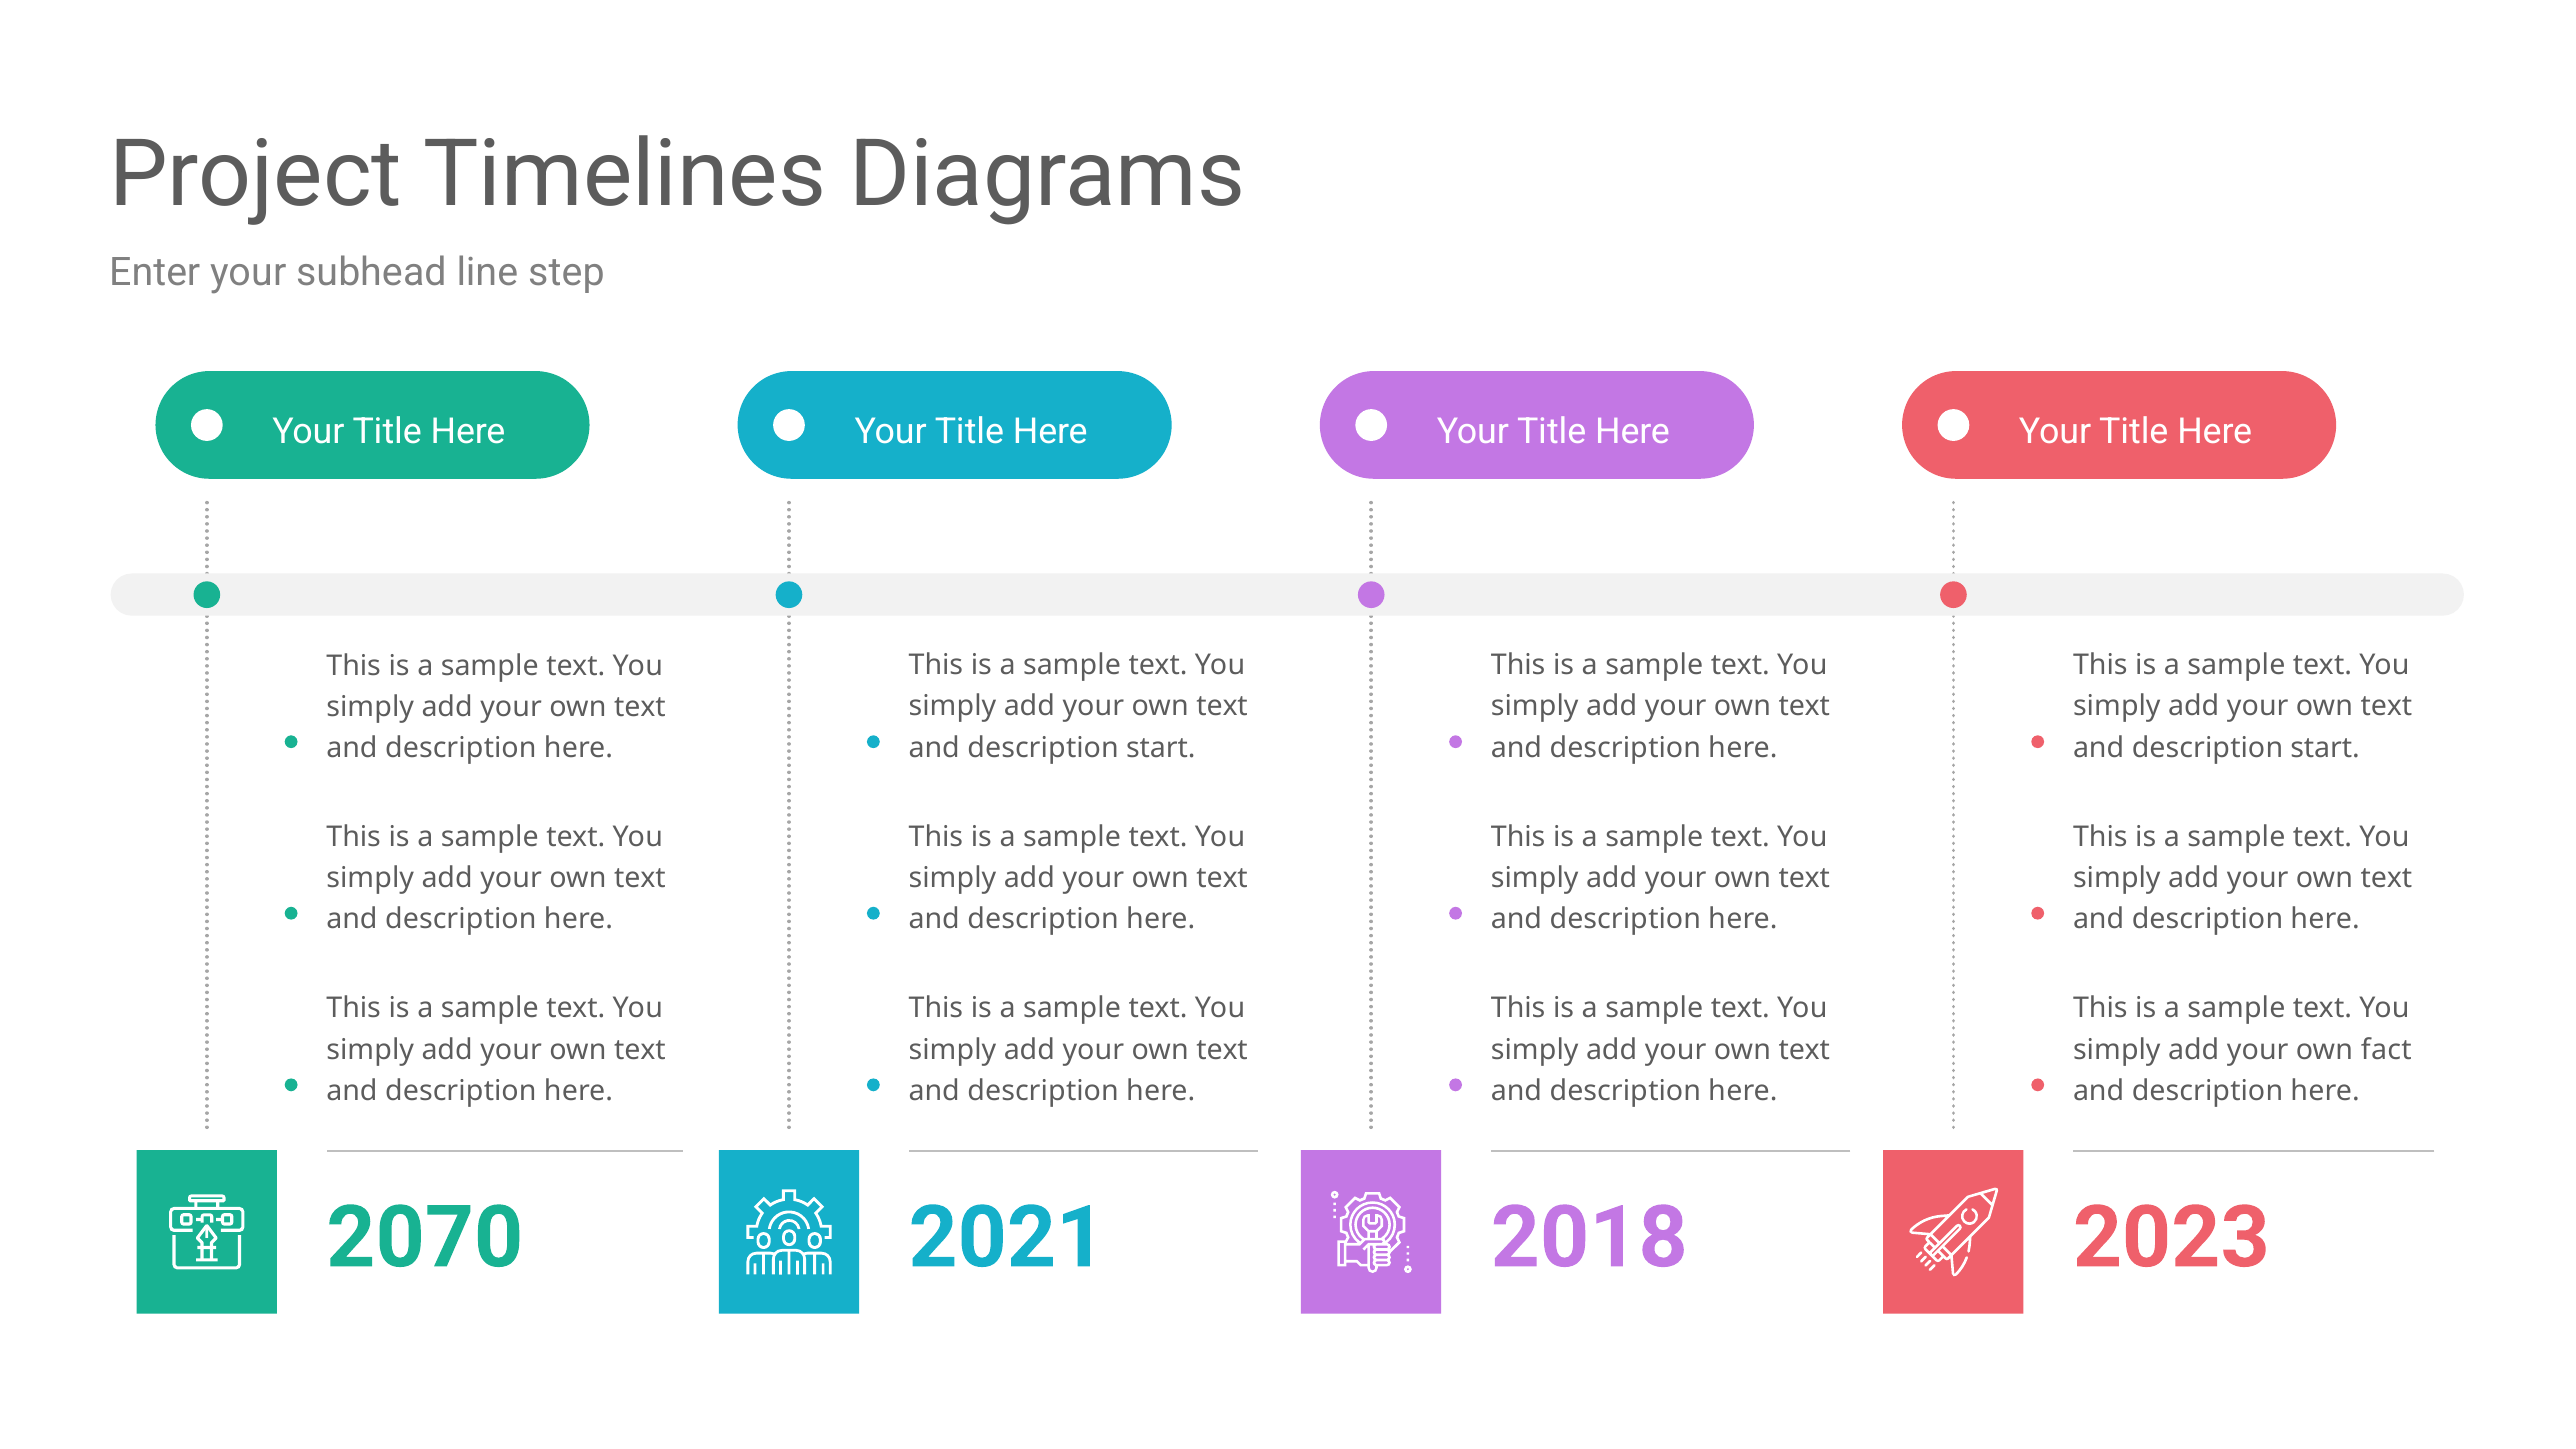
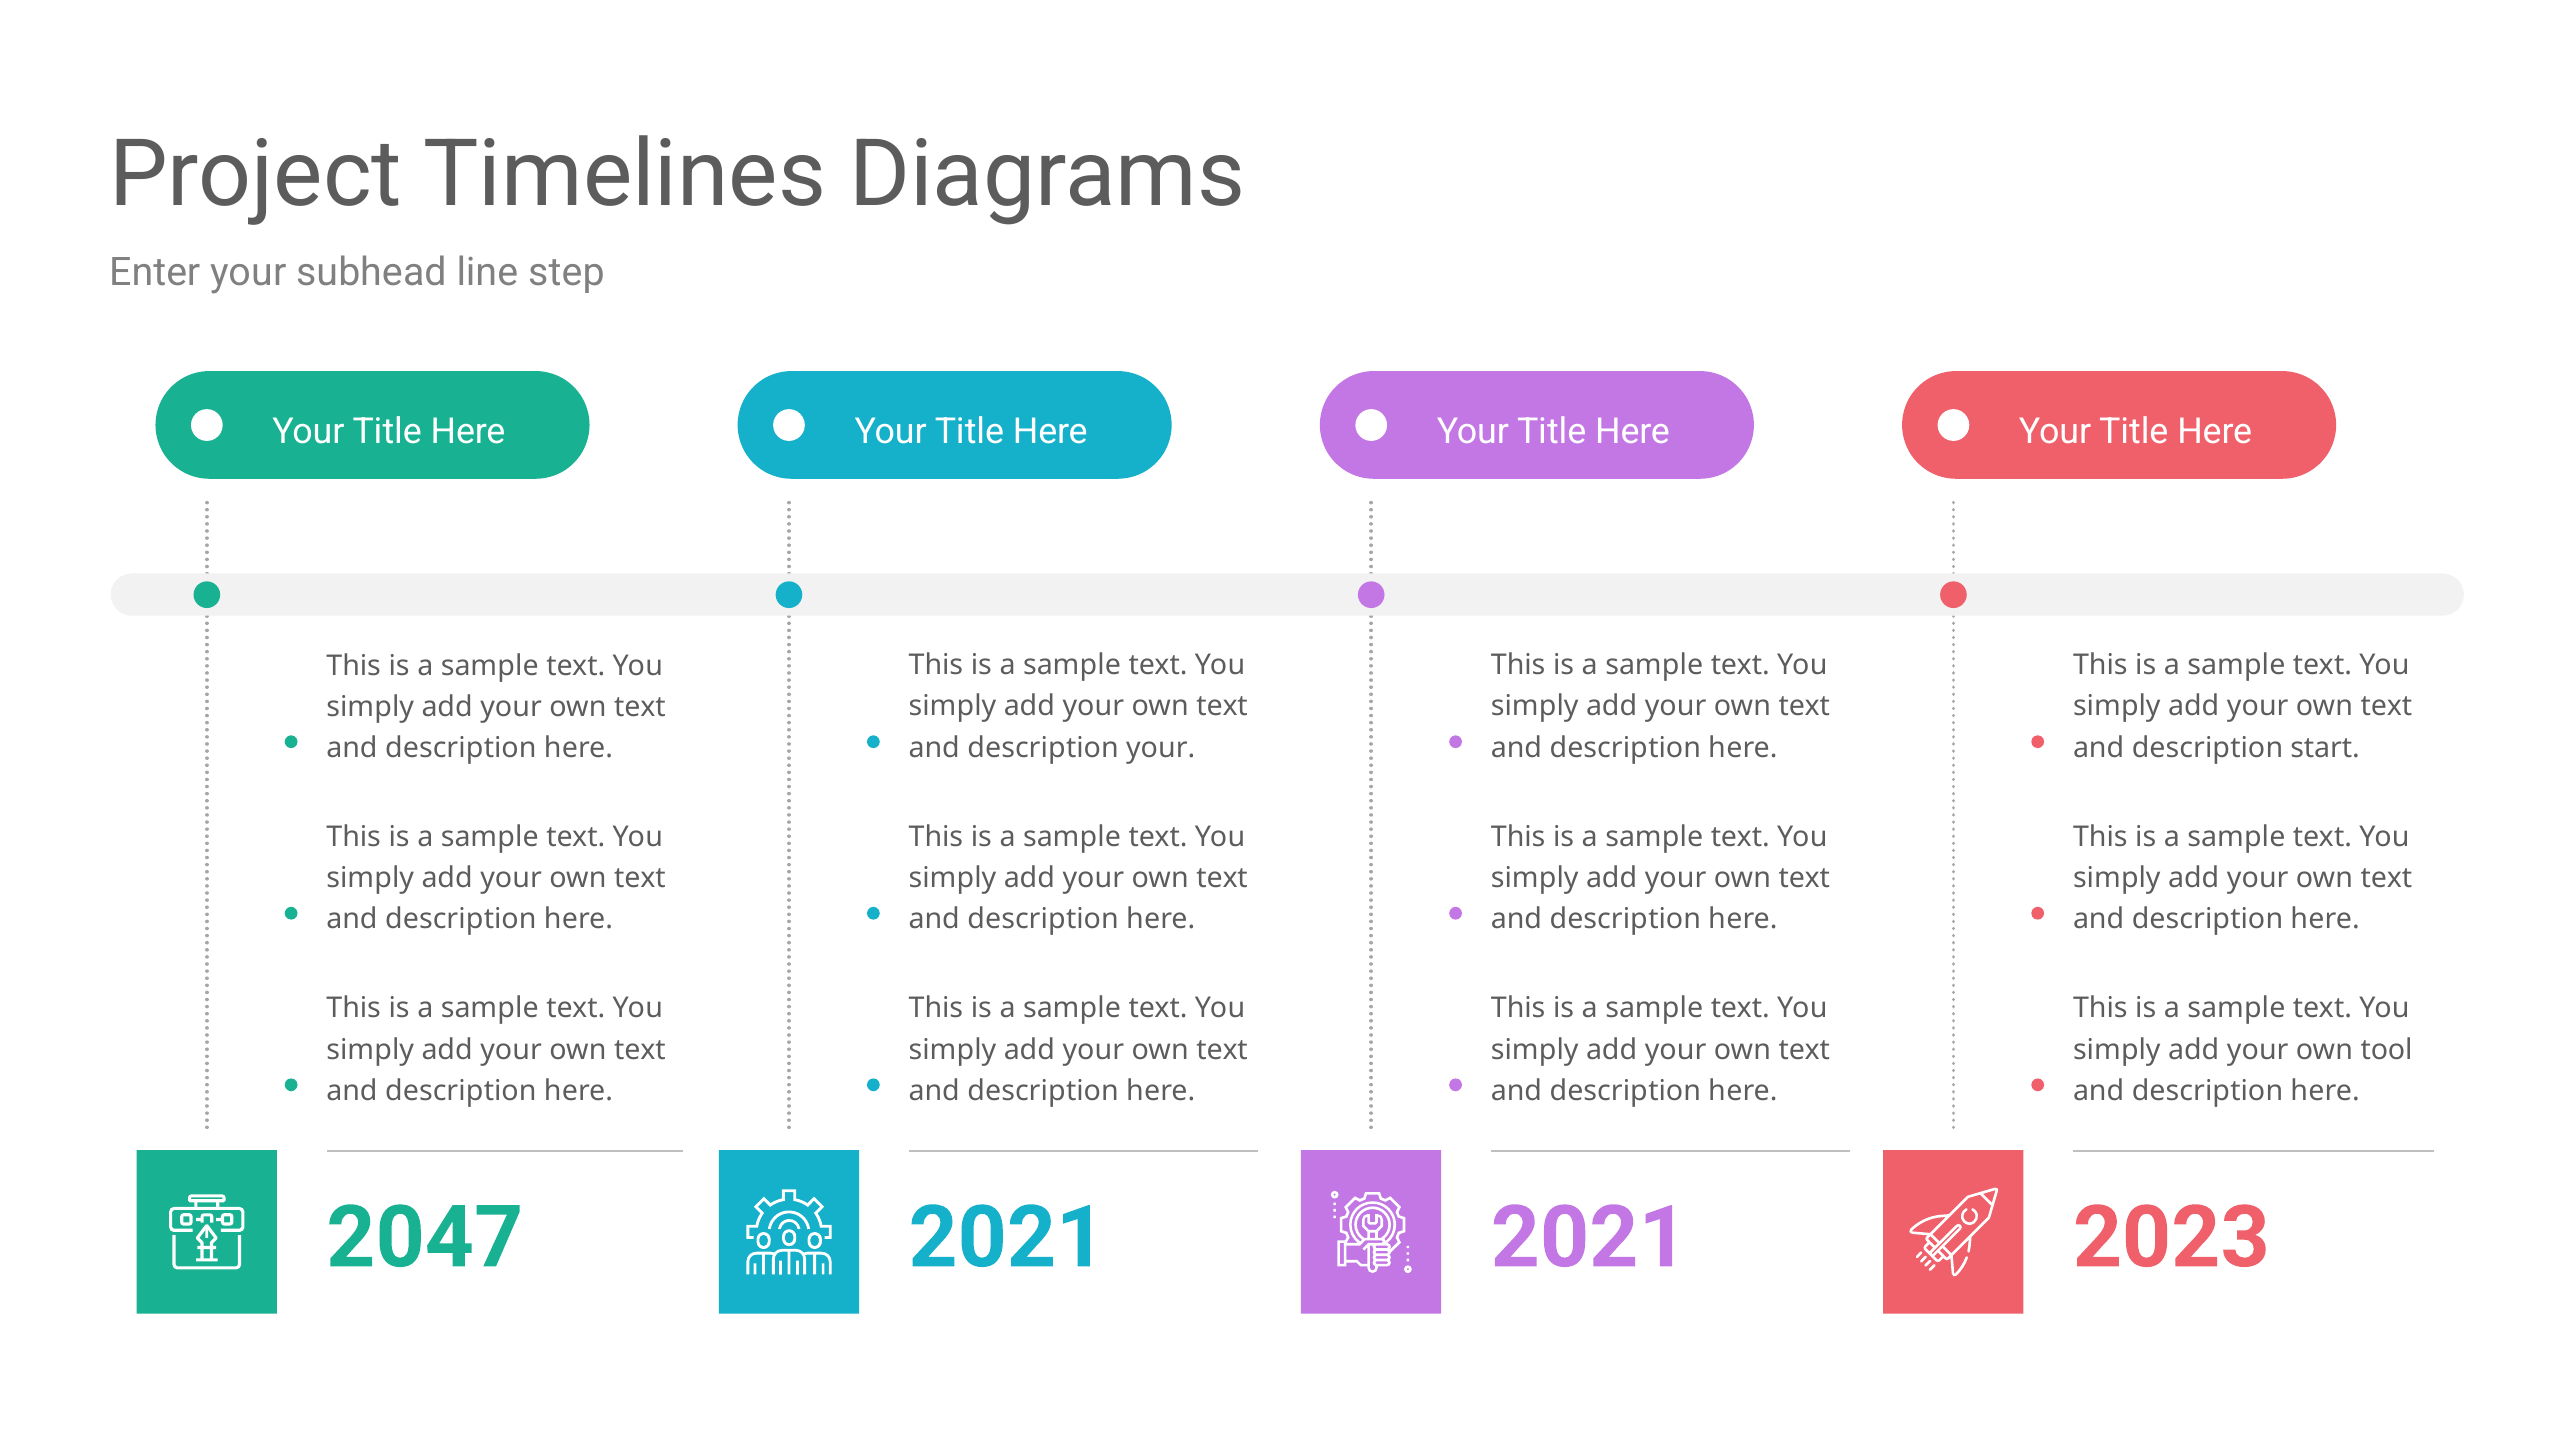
start at (1161, 748): start -> your
fact: fact -> tool
2070: 2070 -> 2047
2018 at (1589, 1238): 2018 -> 2021
